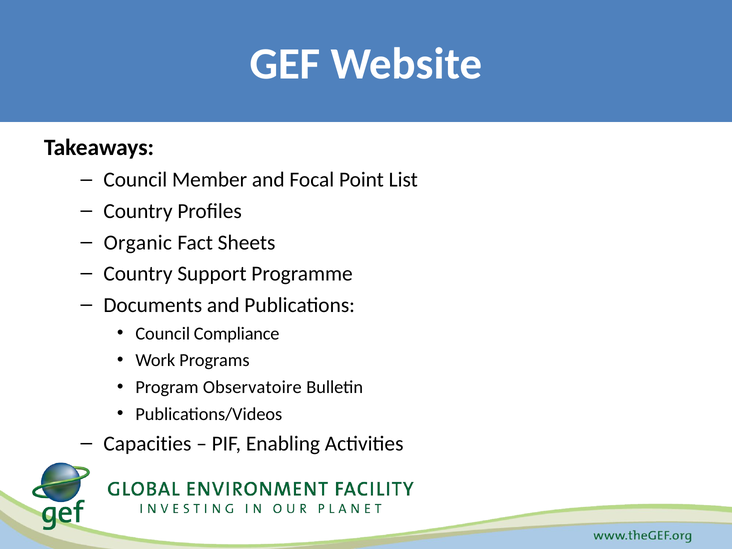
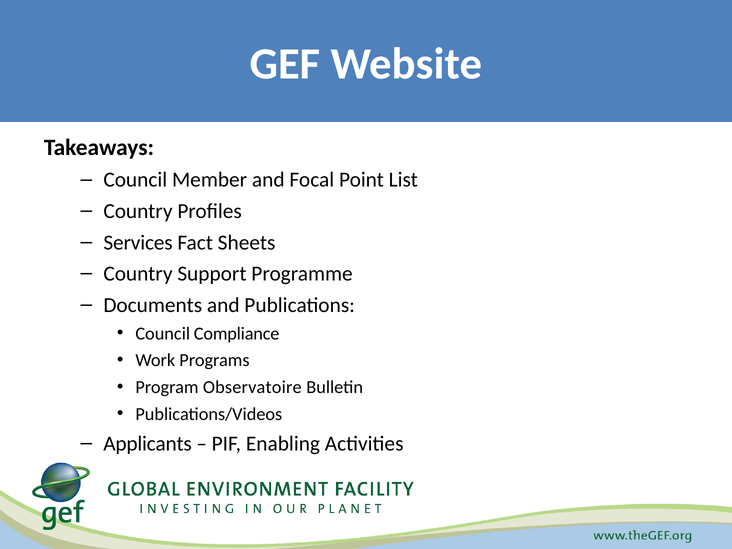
Organic: Organic -> Services
Capacities: Capacities -> Applicants
